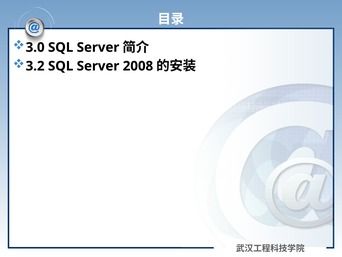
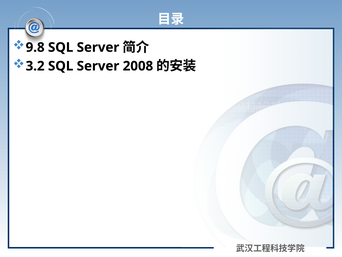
3.0: 3.0 -> 9.8
